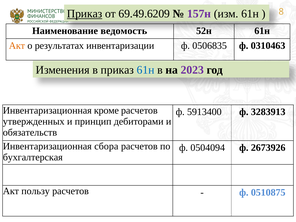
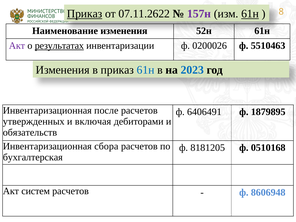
69.49.6209: 69.49.6209 -> 07.11.2622
61н at (250, 14) underline: none -> present
Наименование ведомость: ведомость -> изменения
Акт at (17, 46) colour: orange -> purple
результатах underline: none -> present
0506835: 0506835 -> 0200026
0310463: 0310463 -> 5510463
2023 colour: purple -> blue
кроме: кроме -> после
5913400: 5913400 -> 6406491
3283913: 3283913 -> 1879895
принцип: принцип -> включая
0504094: 0504094 -> 8181205
2673926: 2673926 -> 0510168
пользу: пользу -> систем
0510875: 0510875 -> 8606948
